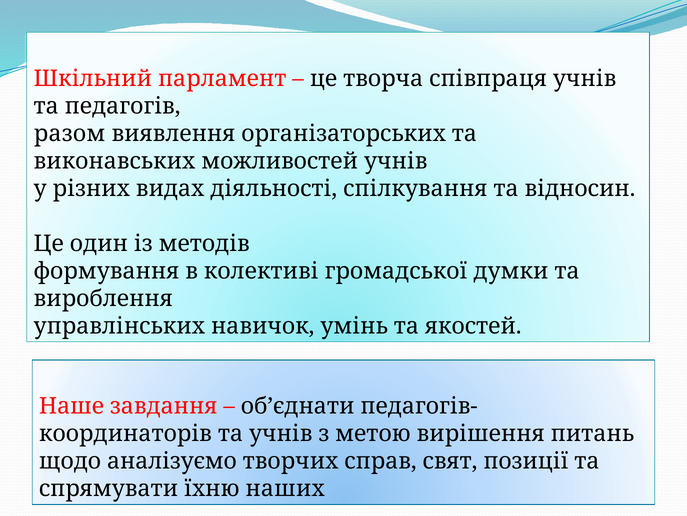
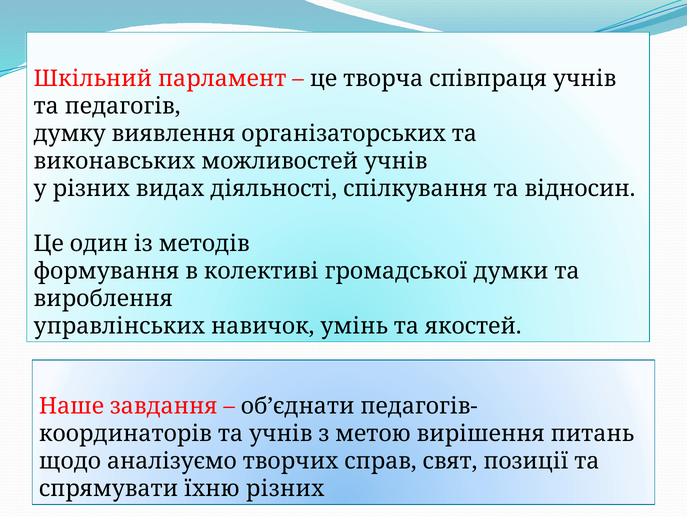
разом: разом -> думку
їхню наших: наших -> різних
